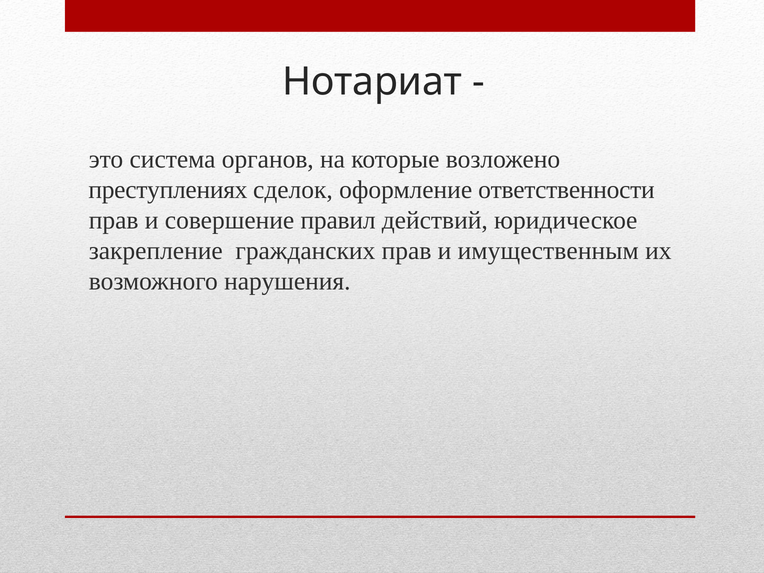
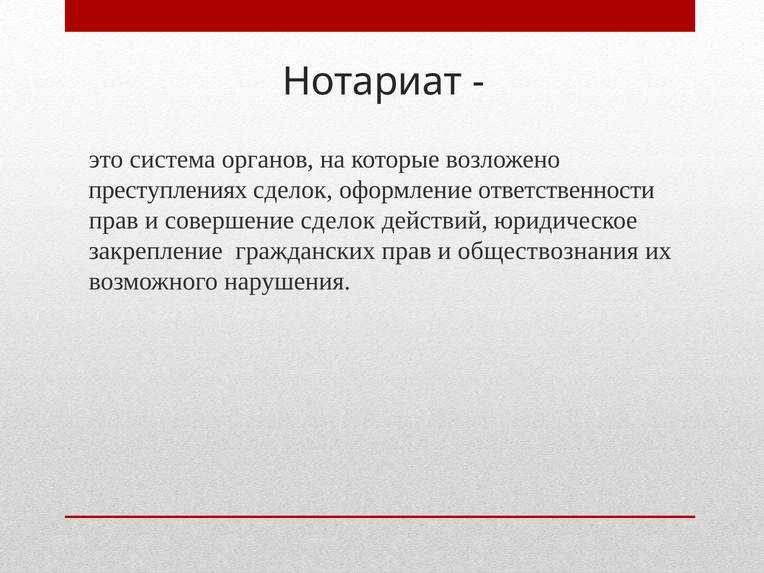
совершение правил: правил -> сделок
имущественным: имущественным -> обществознания
